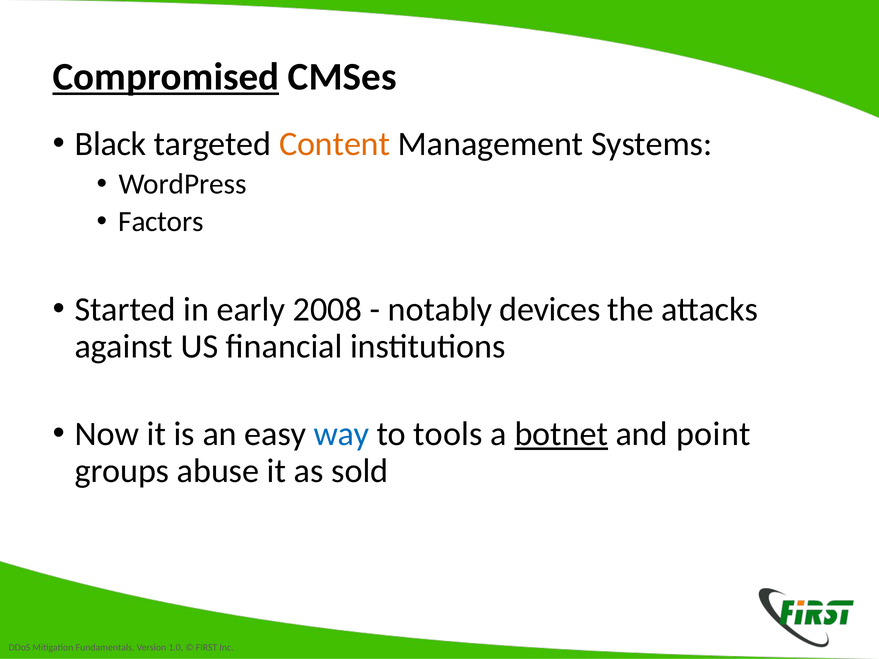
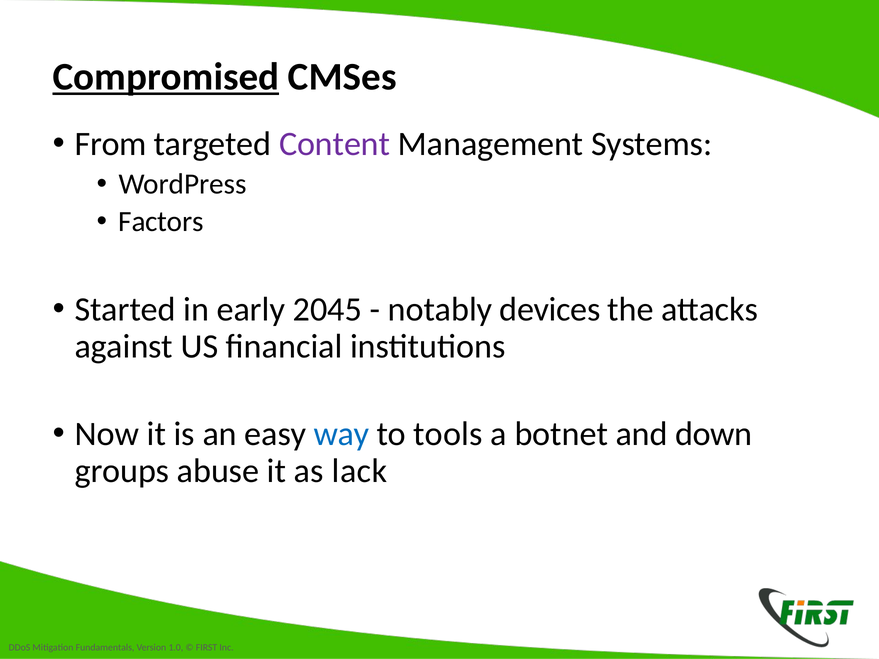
Black: Black -> From
Content colour: orange -> purple
2008: 2008 -> 2045
botnet underline: present -> none
point: point -> down
sold: sold -> lack
